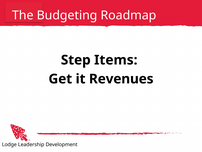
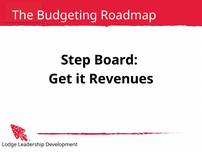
Items: Items -> Board
